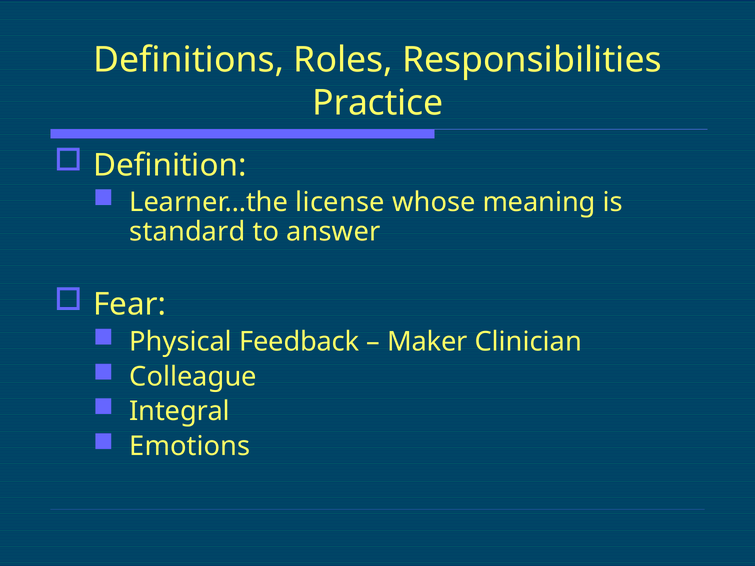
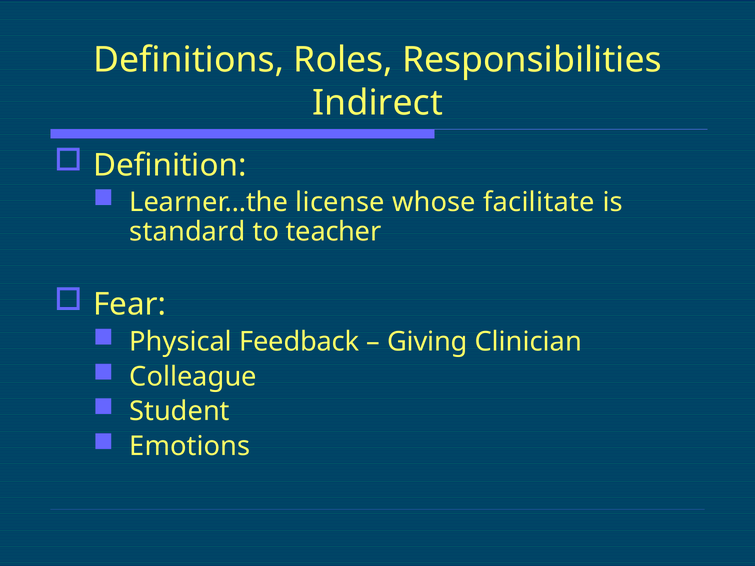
Practice: Practice -> Indirect
meaning: meaning -> facilitate
answer: answer -> teacher
Maker: Maker -> Giving
Integral: Integral -> Student
